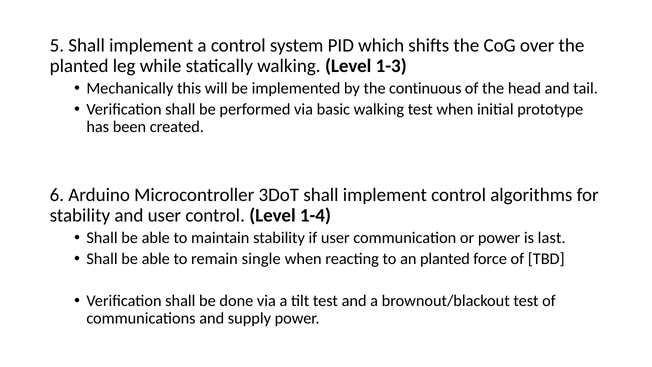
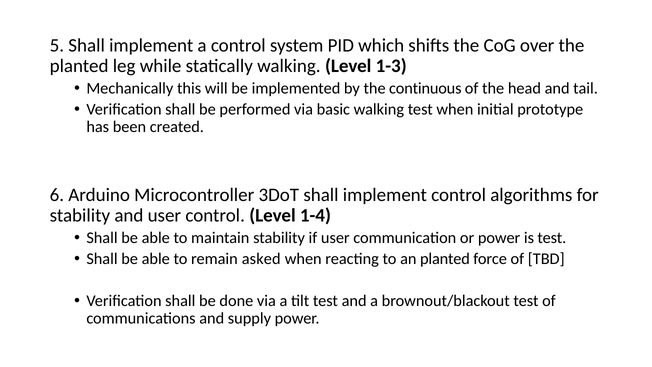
is last: last -> test
single: single -> asked
